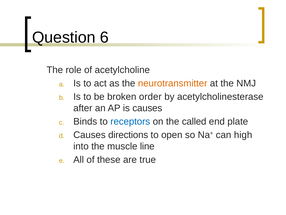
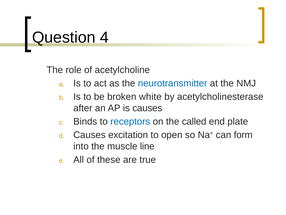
6: 6 -> 4
neurotransmitter colour: orange -> blue
order: order -> white
directions: directions -> excitation
high: high -> form
